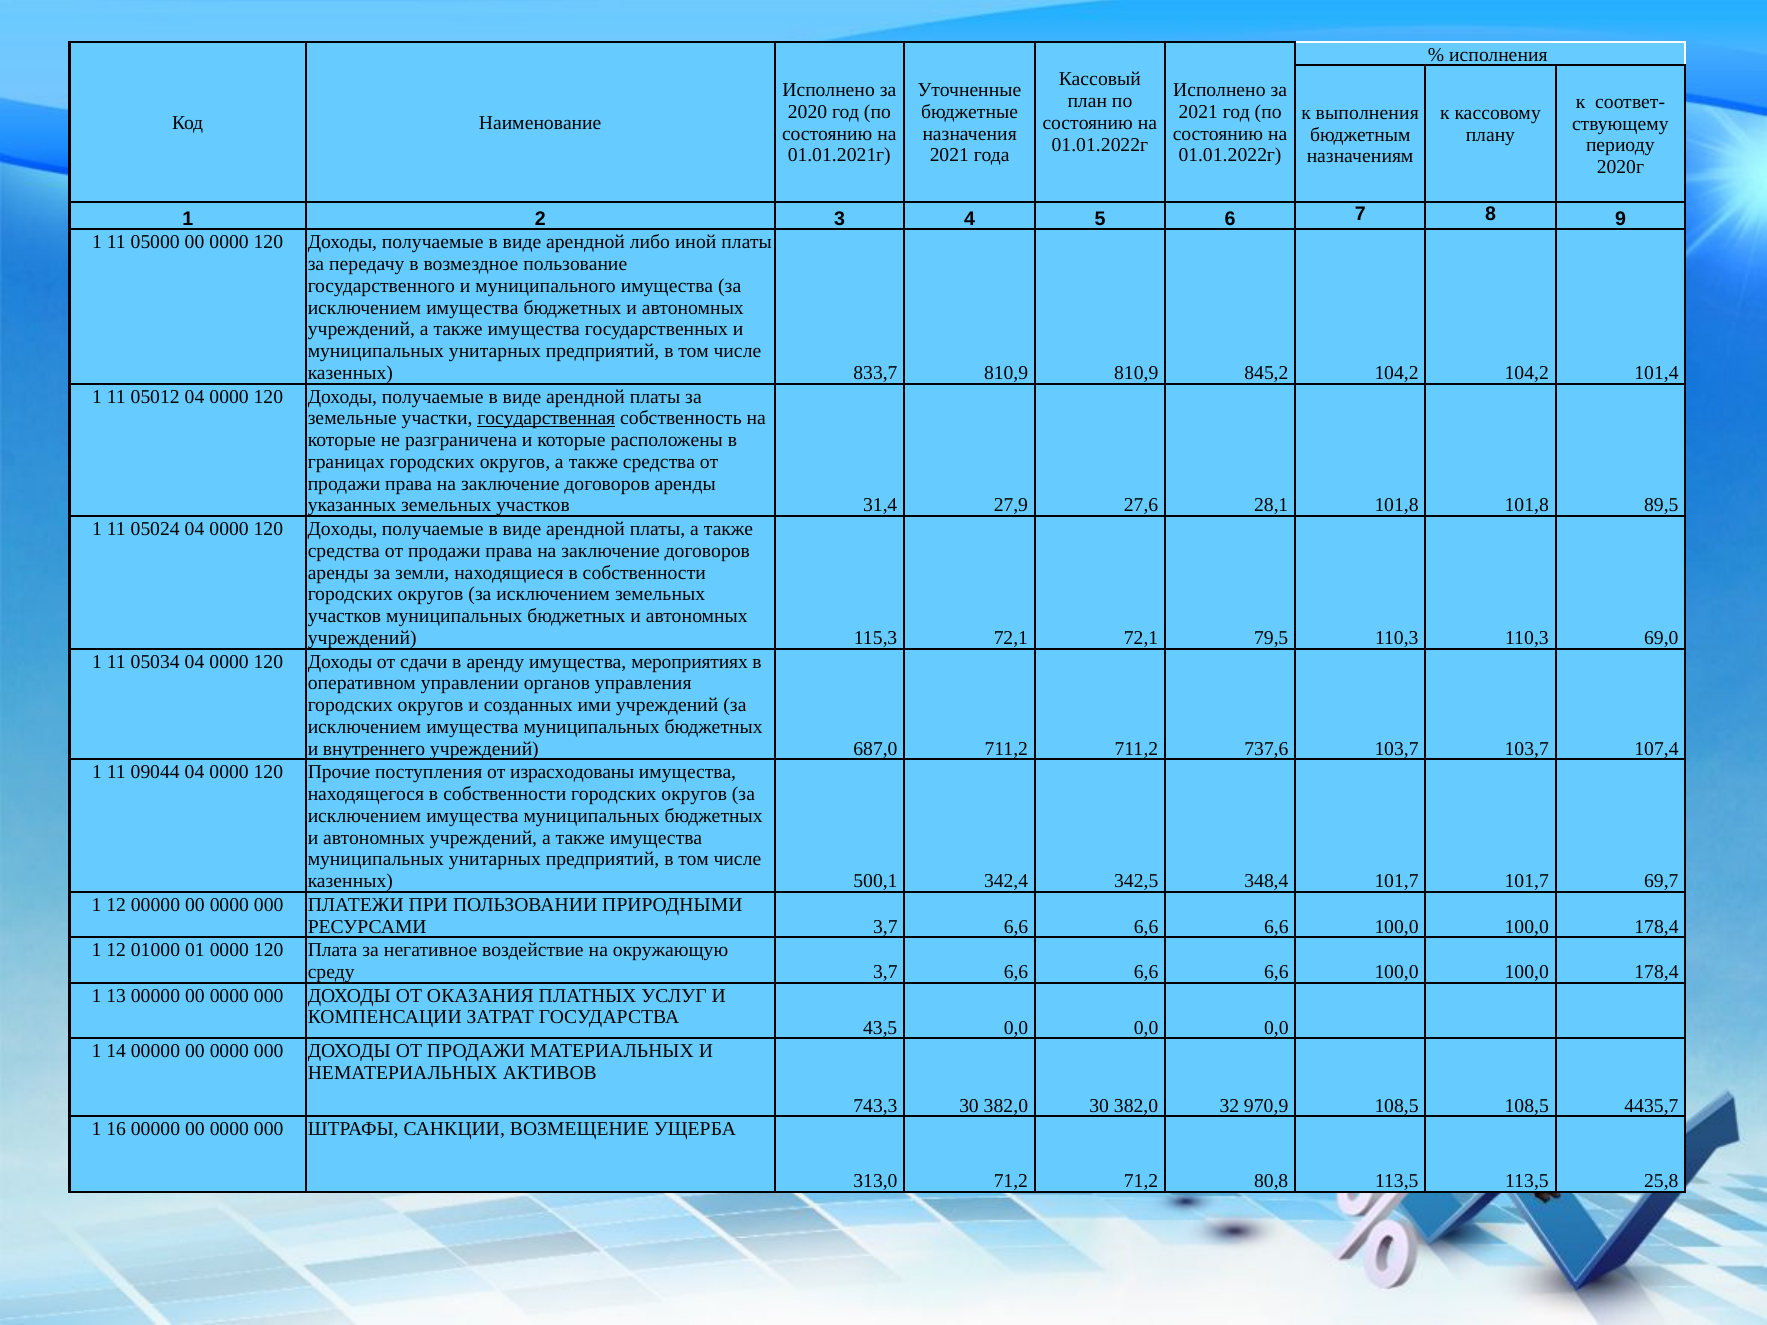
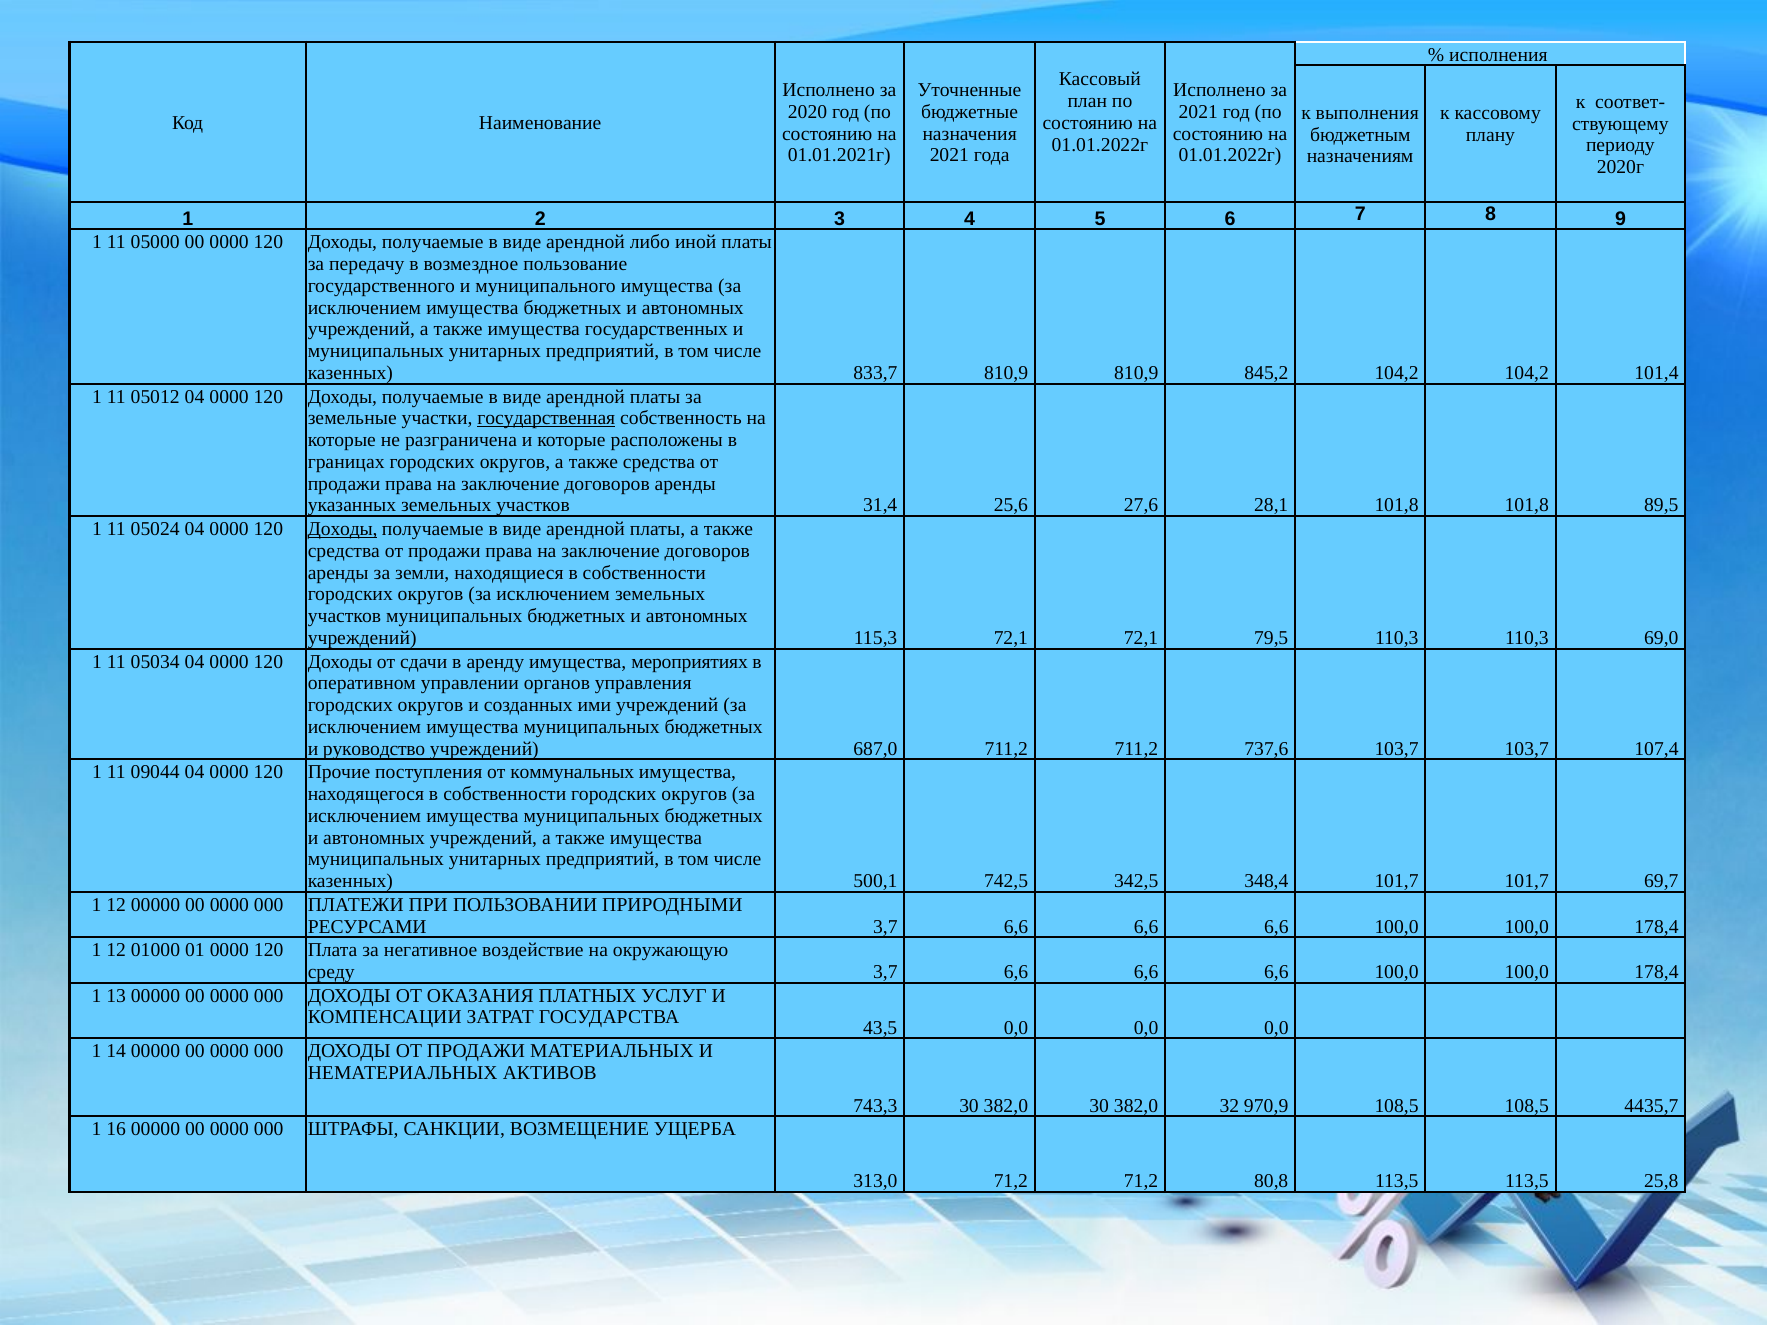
27,9: 27,9 -> 25,6
Доходы at (343, 529) underline: none -> present
внутреннего: внутреннего -> руководство
израсходованы: израсходованы -> коммунальных
342,4: 342,4 -> 742,5
